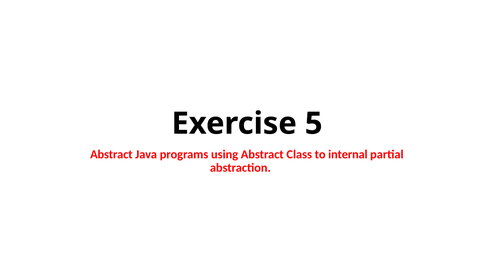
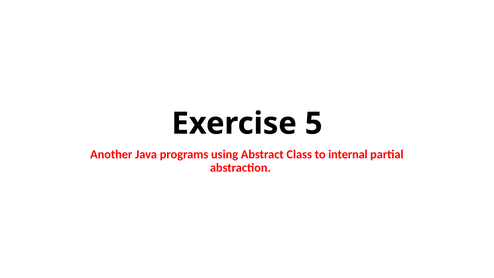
Abstract at (111, 154): Abstract -> Another
